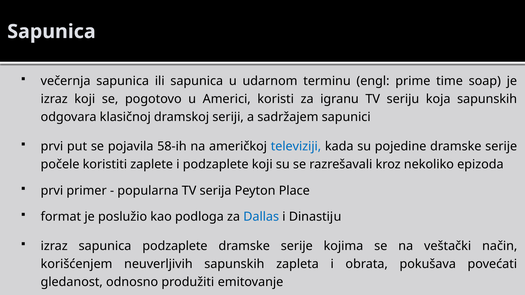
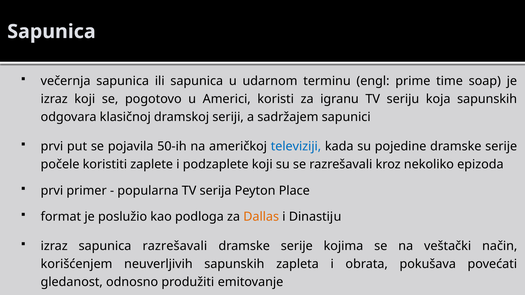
58-ih: 58-ih -> 50-ih
Dallas colour: blue -> orange
sapunica podzaplete: podzaplete -> razrešavali
